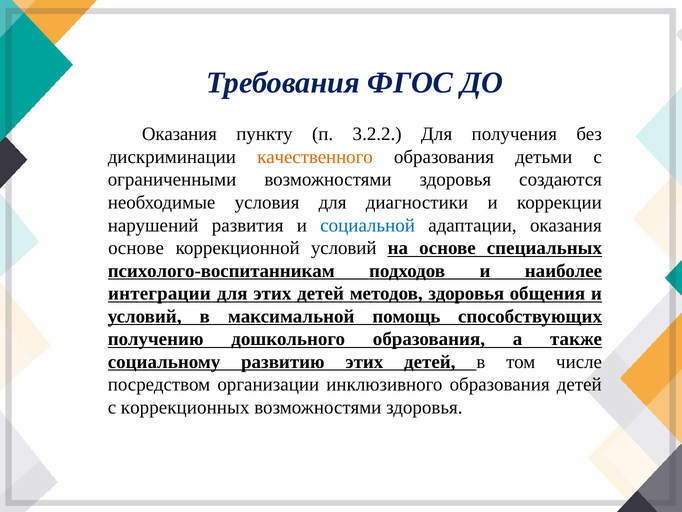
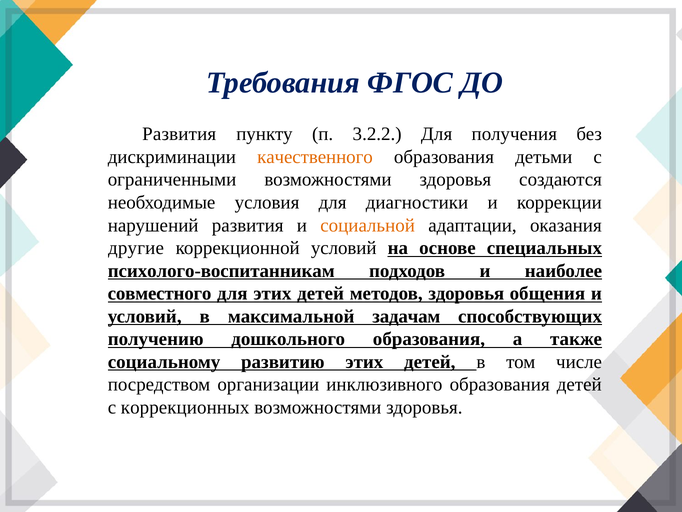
Оказания at (179, 134): Оказания -> Развития
социальной colour: blue -> orange
основе at (136, 248): основе -> другие
интеграции: интеграции -> совместного
помощь: помощь -> задачам
